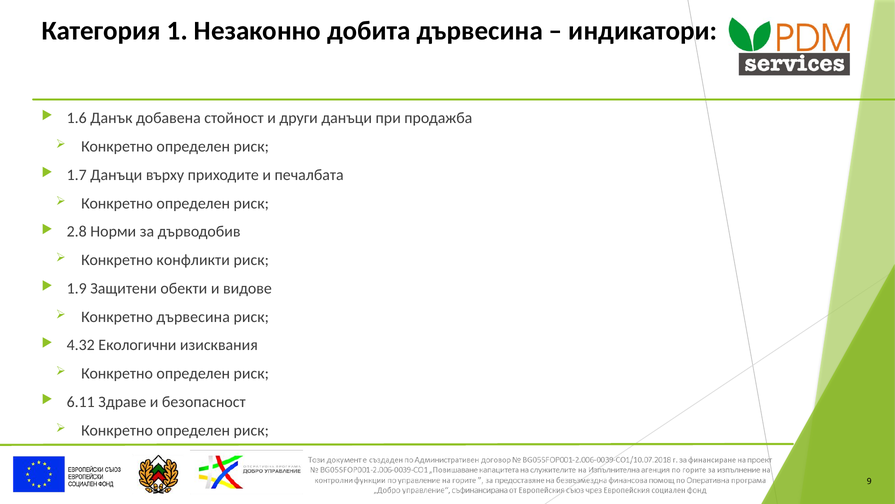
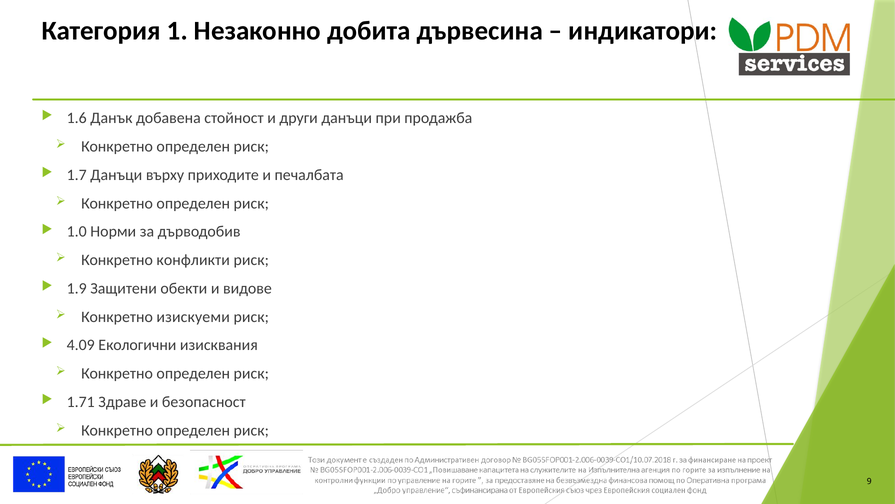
2.8: 2.8 -> 1.0
Конкретно дървесина: дървесина -> изискуеми
4.32: 4.32 -> 4.09
6.11: 6.11 -> 1.71
